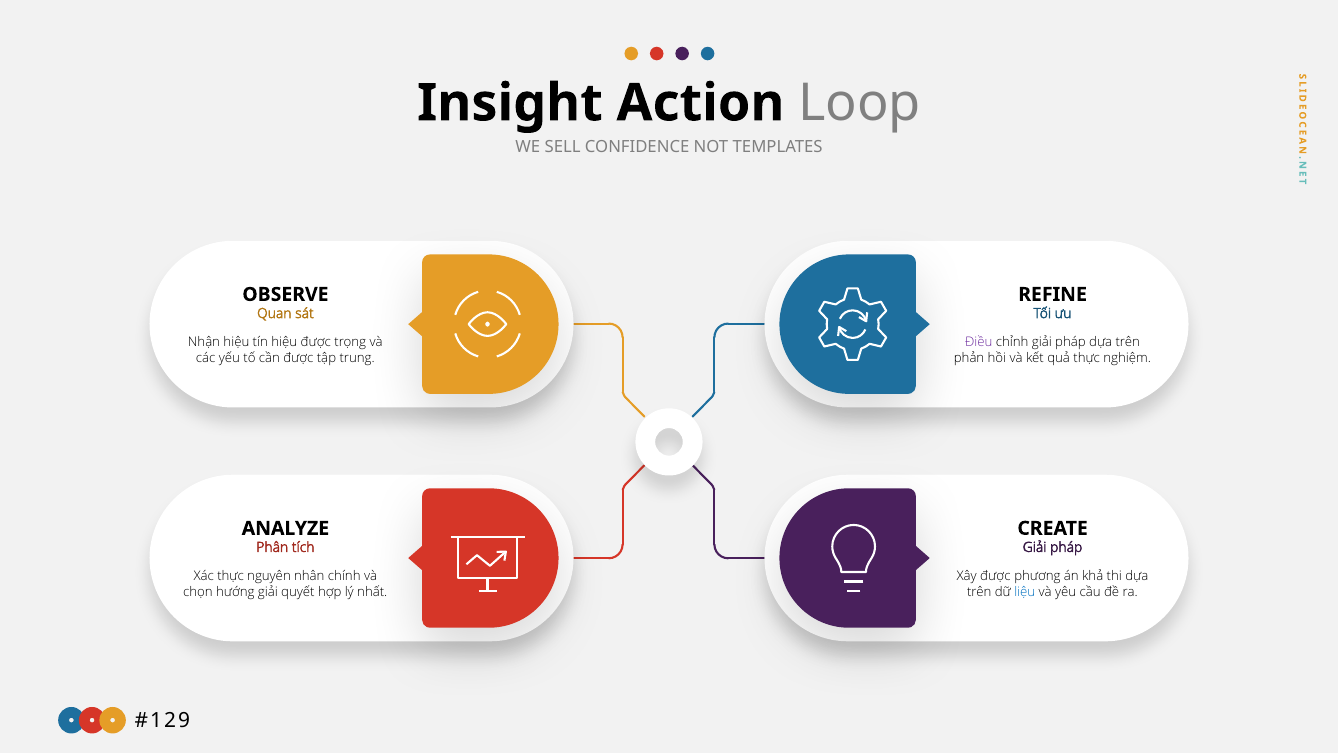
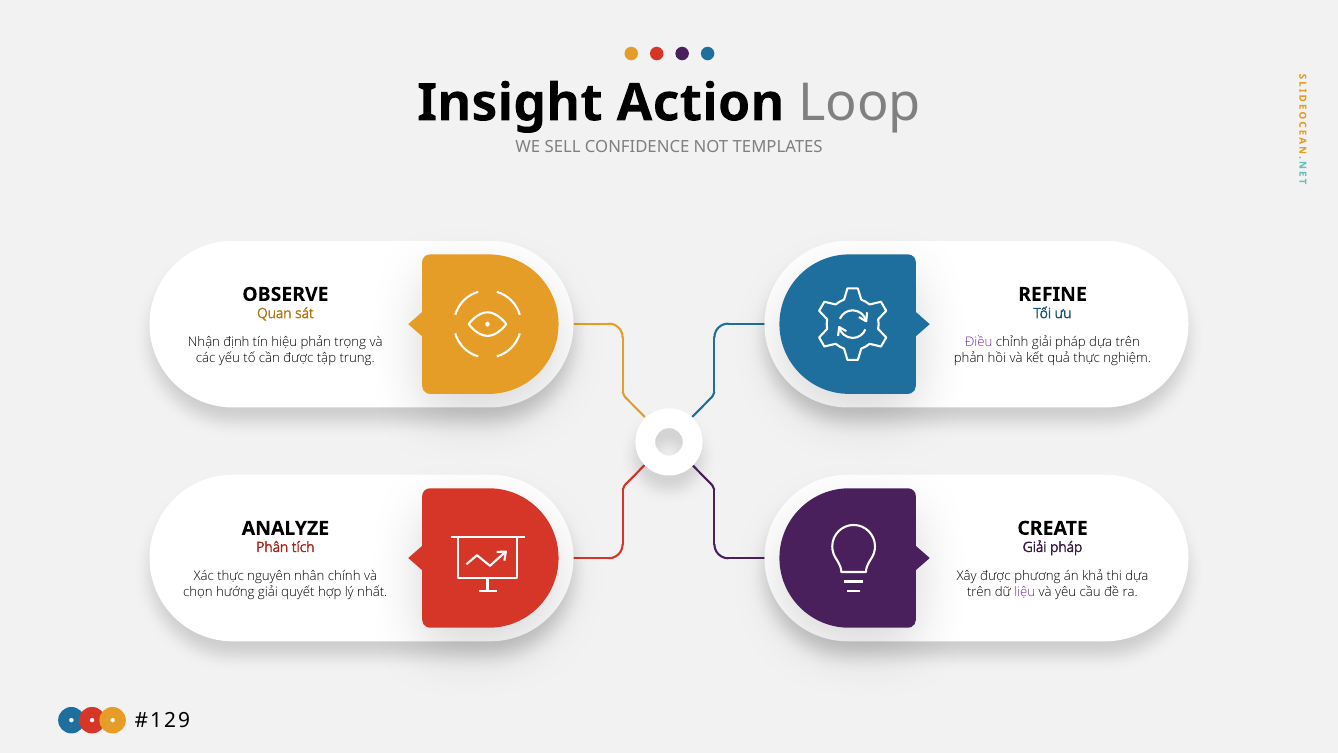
Nhận hiệu: hiệu -> định
hiệu được: được -> phản
liệu colour: blue -> purple
